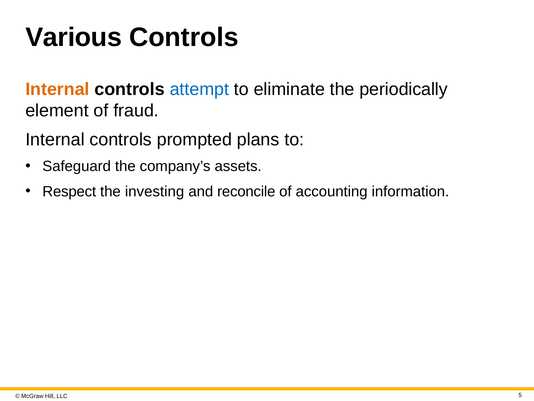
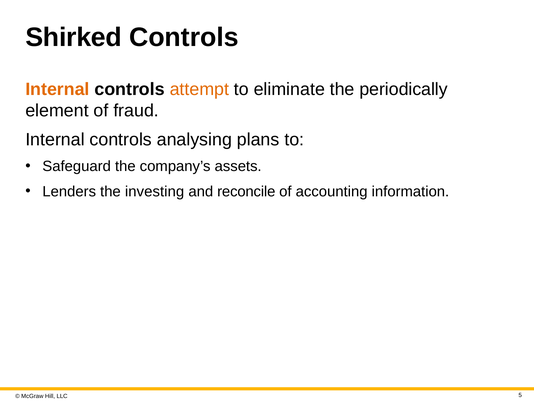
Various: Various -> Shirked
attempt colour: blue -> orange
prompted: prompted -> analysing
Respect: Respect -> Lenders
